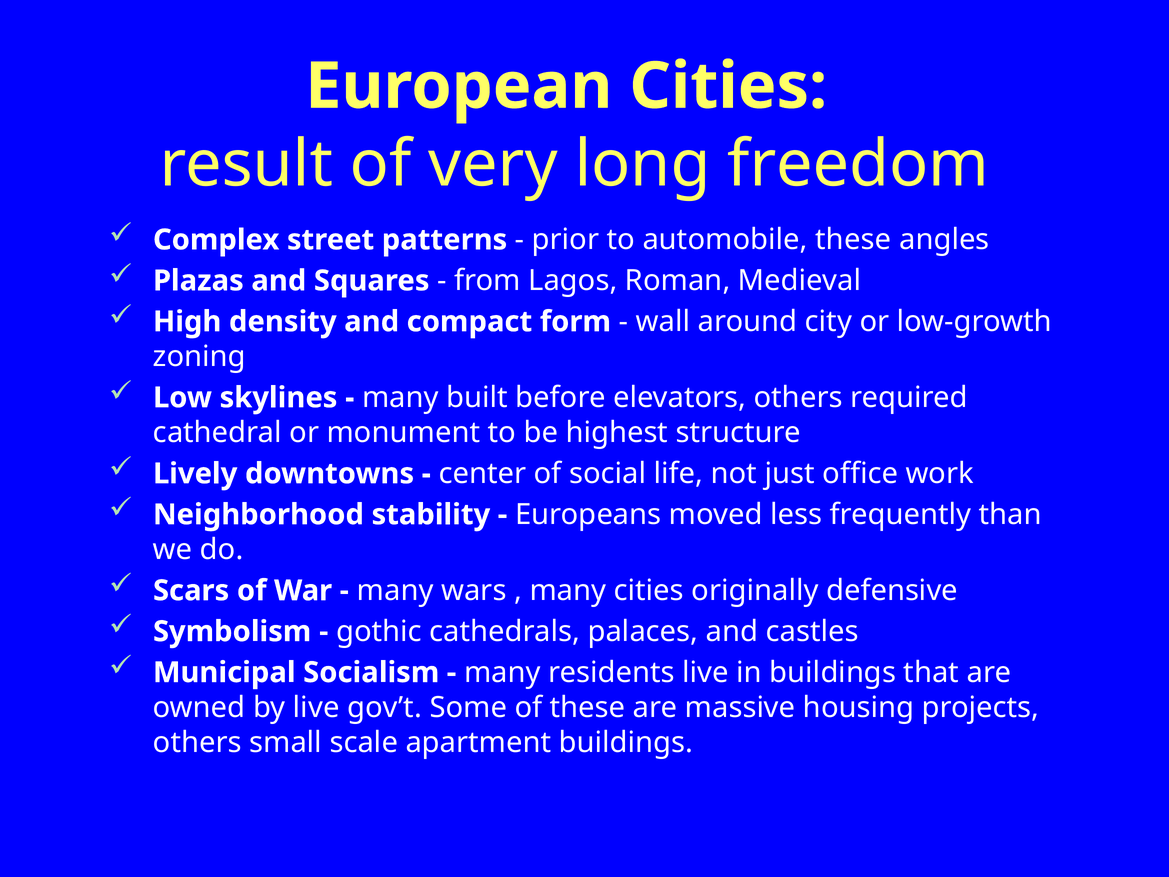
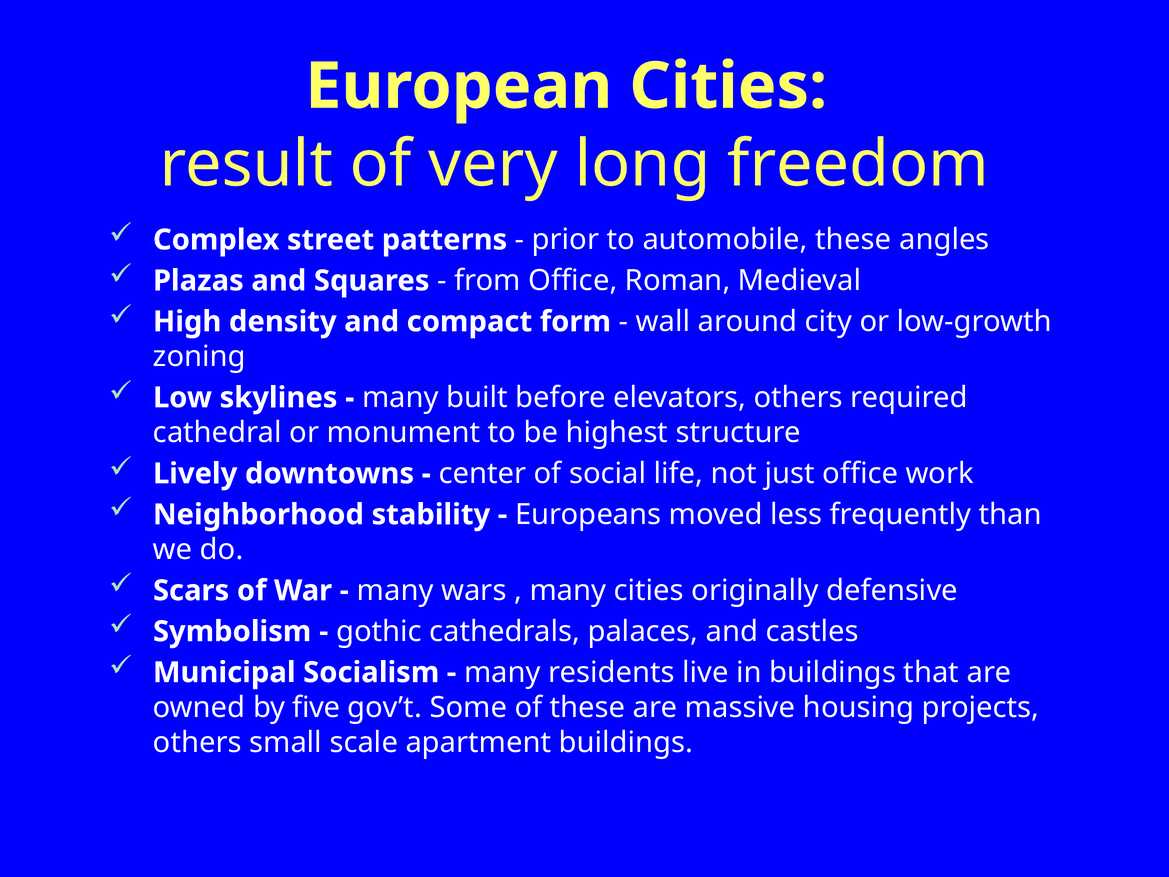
from Lagos: Lagos -> Office
by live: live -> five
